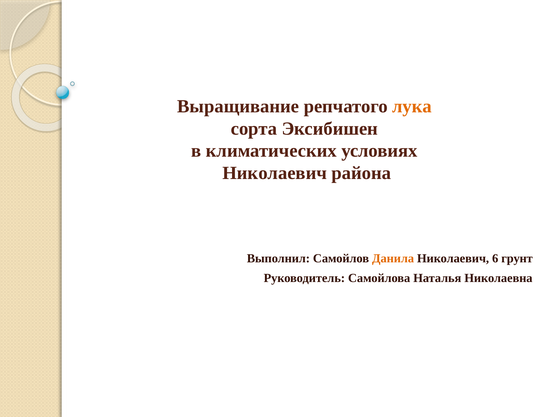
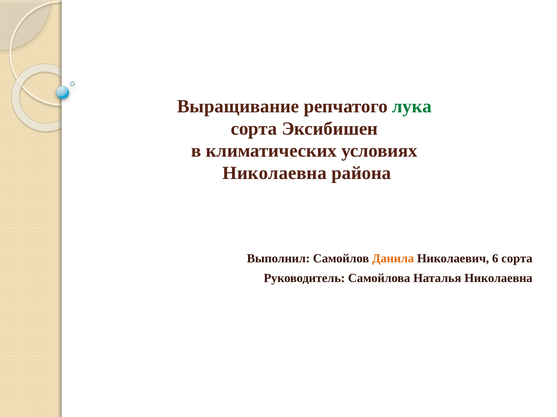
лука colour: orange -> green
Николаевич at (275, 173): Николаевич -> Николаевна
6 грунт: грунт -> сорта
